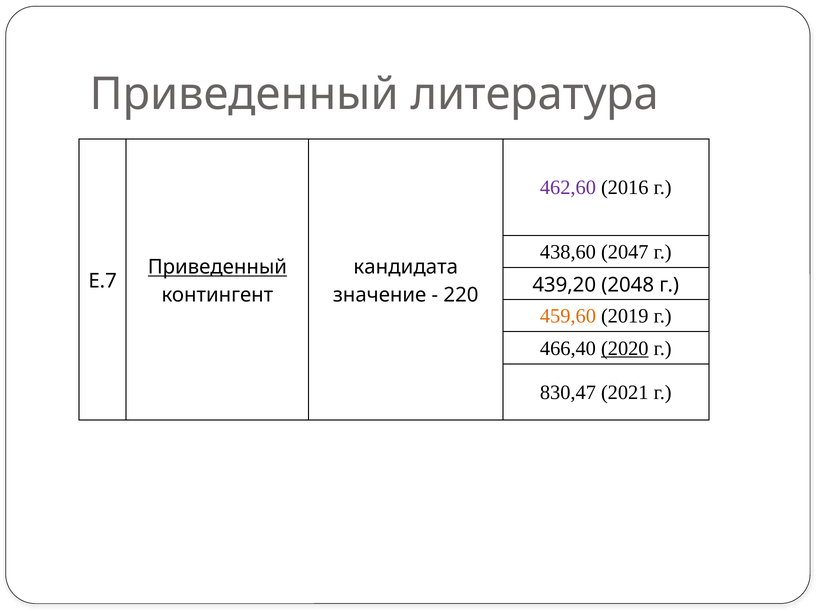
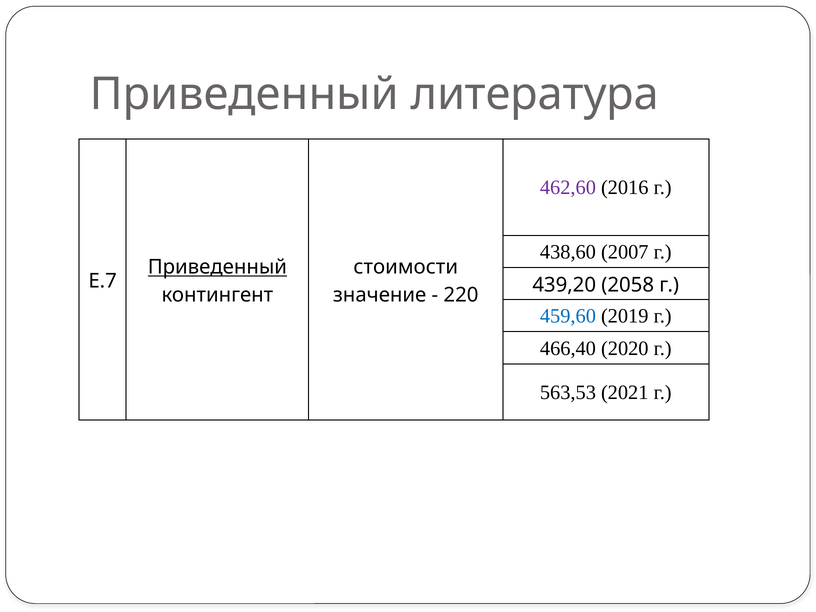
2047: 2047 -> 2007
кандидата: кандидата -> стоимости
2048: 2048 -> 2058
459,60 colour: orange -> blue
2020 underline: present -> none
830,47: 830,47 -> 563,53
